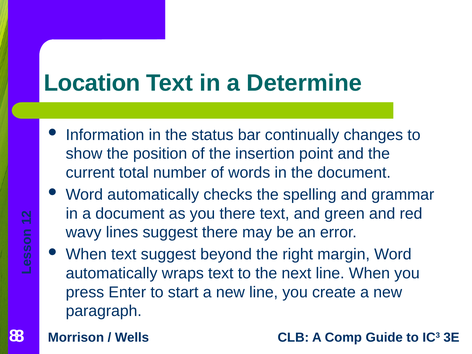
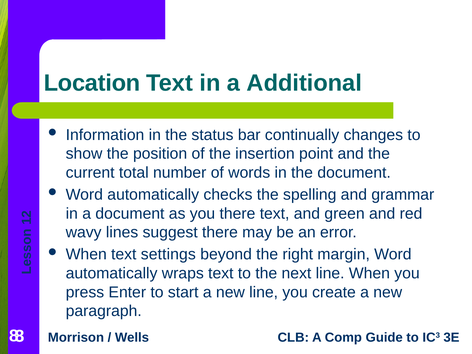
Determine: Determine -> Additional
text suggest: suggest -> settings
